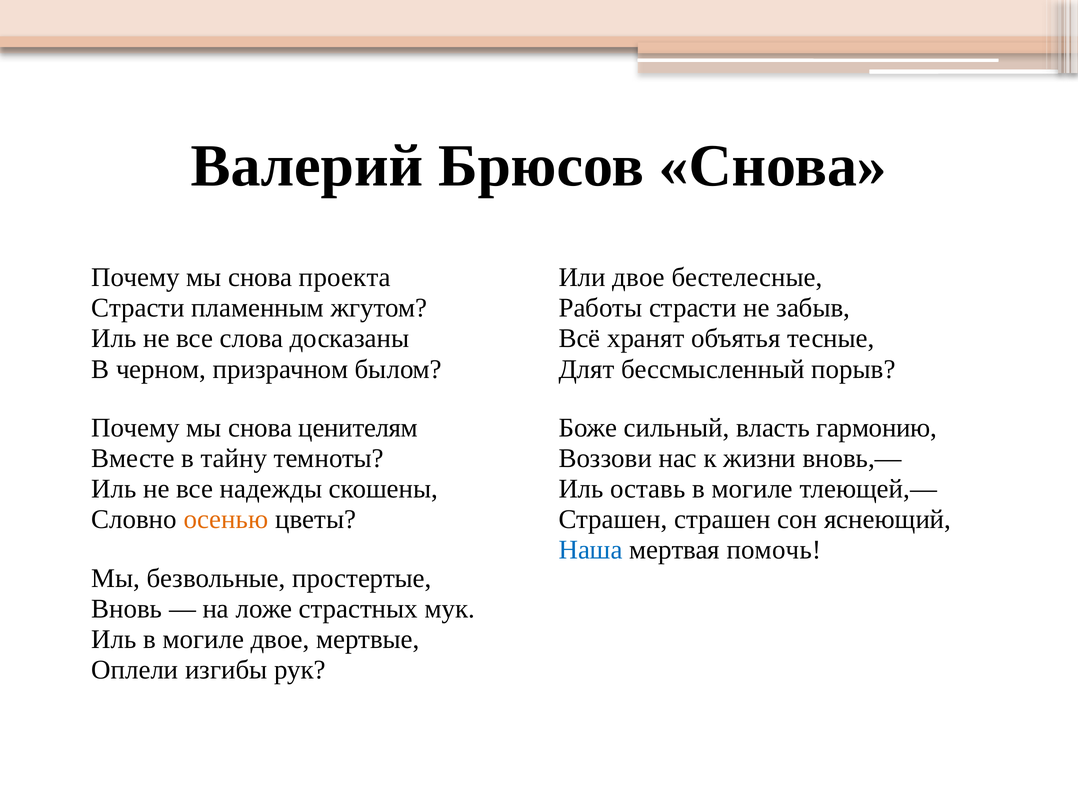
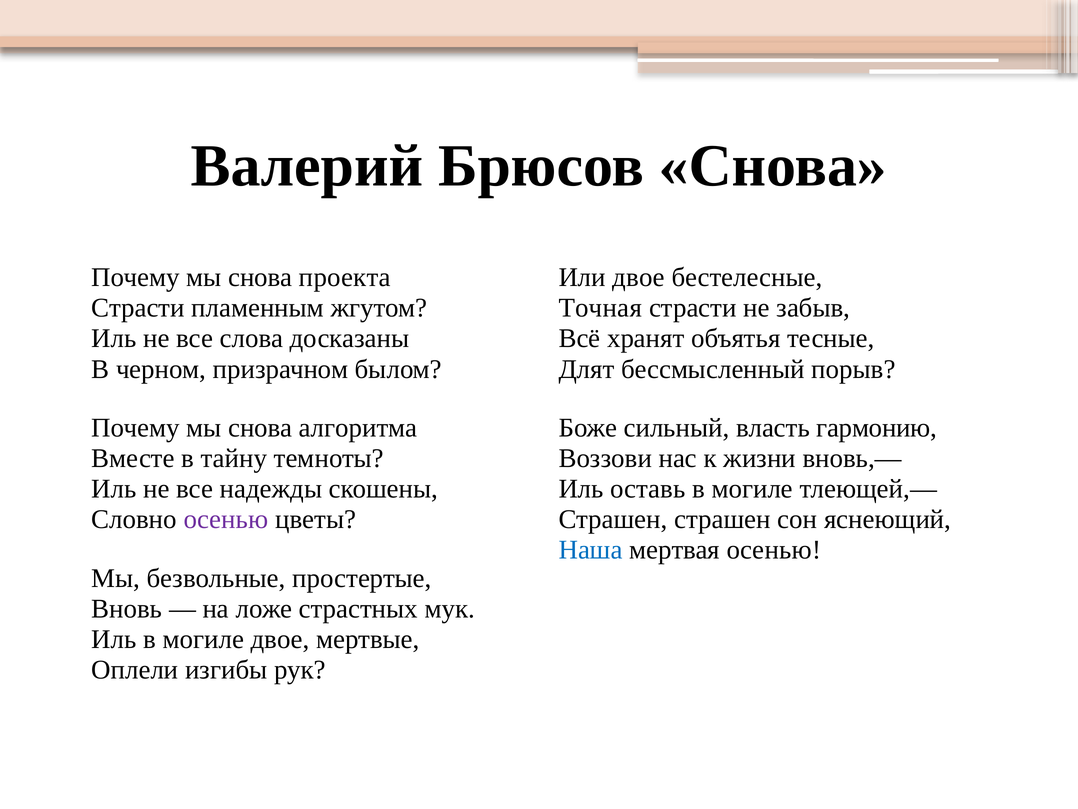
Работы: Работы -> Точная
ценителям: ценителям -> алгоритма
осенью at (226, 519) colour: orange -> purple
мертвая помочь: помочь -> осенью
